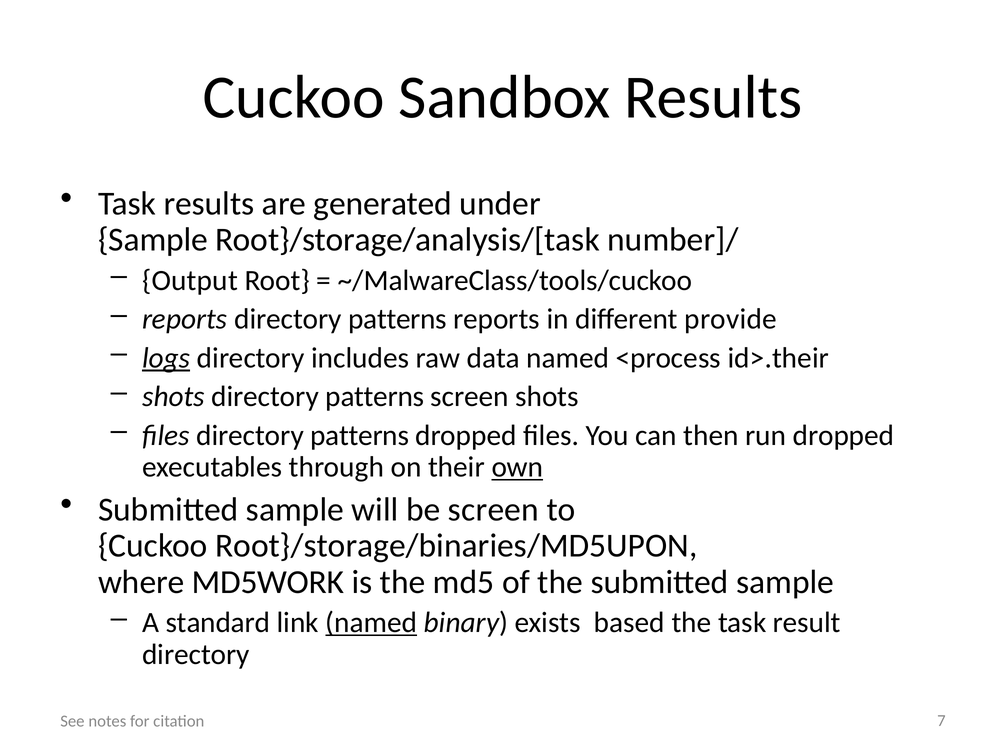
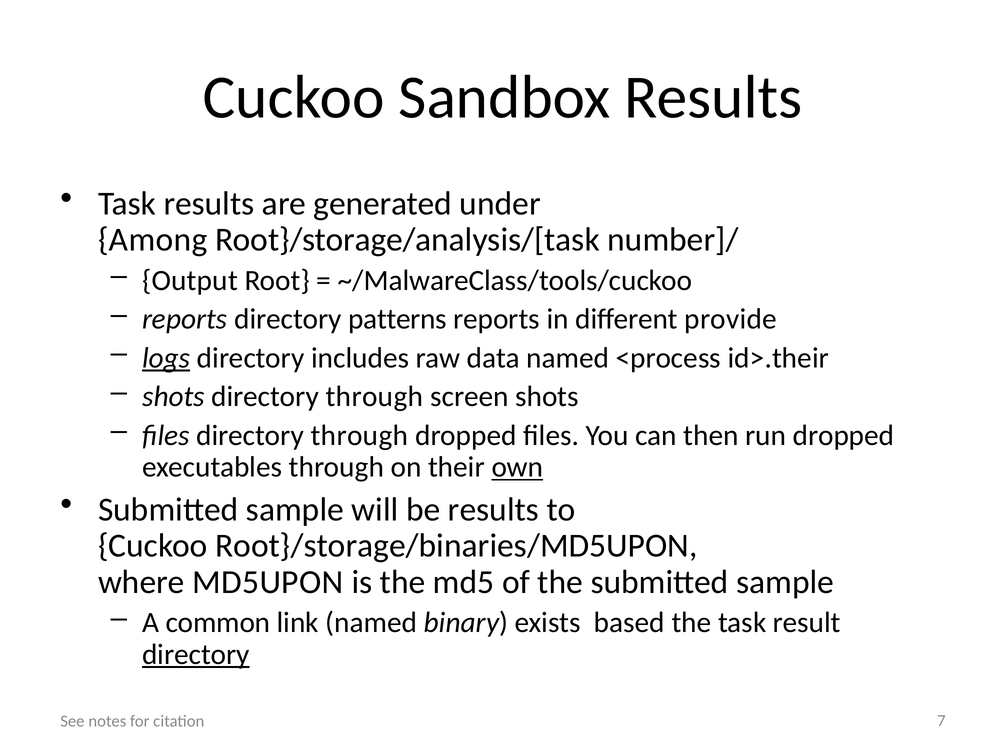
Sample at (153, 240): Sample -> Among
shots directory patterns: patterns -> through
files directory patterns: patterns -> through
be screen: screen -> results
MD5WORK: MD5WORK -> MD5UPON
standard: standard -> common
named at (371, 622) underline: present -> none
directory at (196, 654) underline: none -> present
